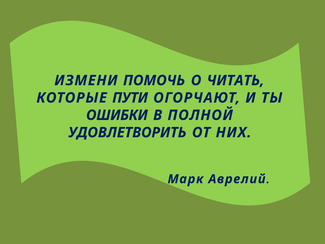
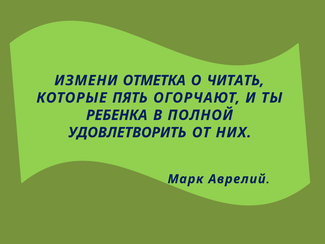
ПОМОЧЬ: ПОМОЧЬ -> ОТМЕТКА
ПУТИ: ПУТИ -> ПЯТЬ
ОШИБКИ: ОШИБКИ -> РЕБЕНКА
